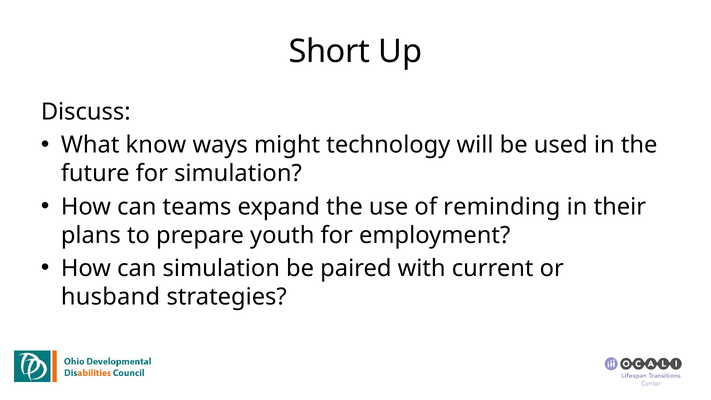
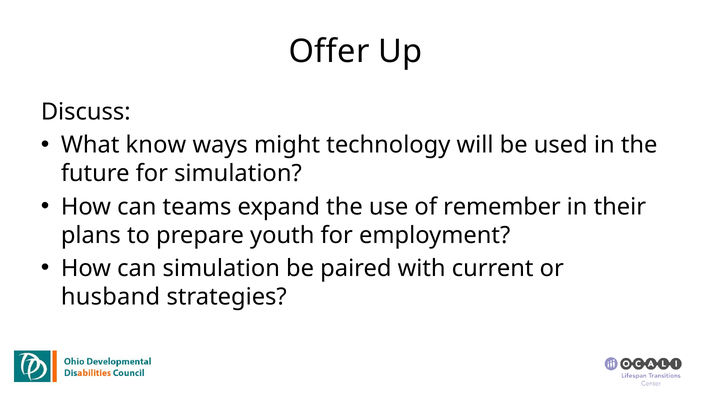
Short: Short -> Offer
reminding: reminding -> remember
